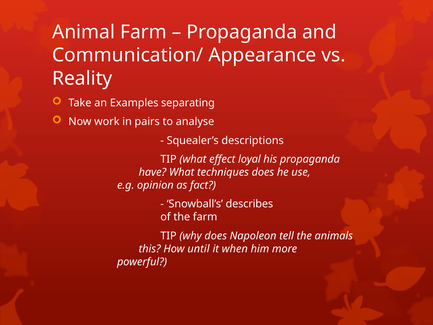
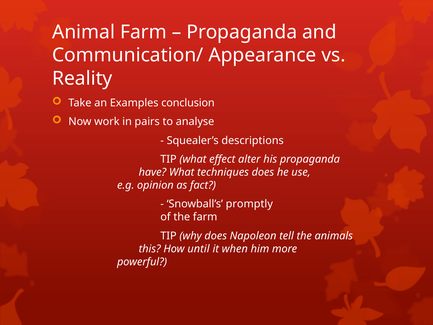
separating: separating -> conclusion
loyal: loyal -> alter
describes: describes -> promptly
